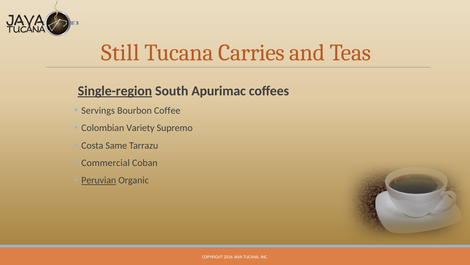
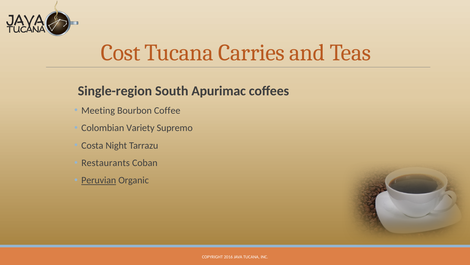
Still: Still -> Cost
Single-region underline: present -> none
Servings: Servings -> Meeting
Same: Same -> Night
Commercial: Commercial -> Restaurants
